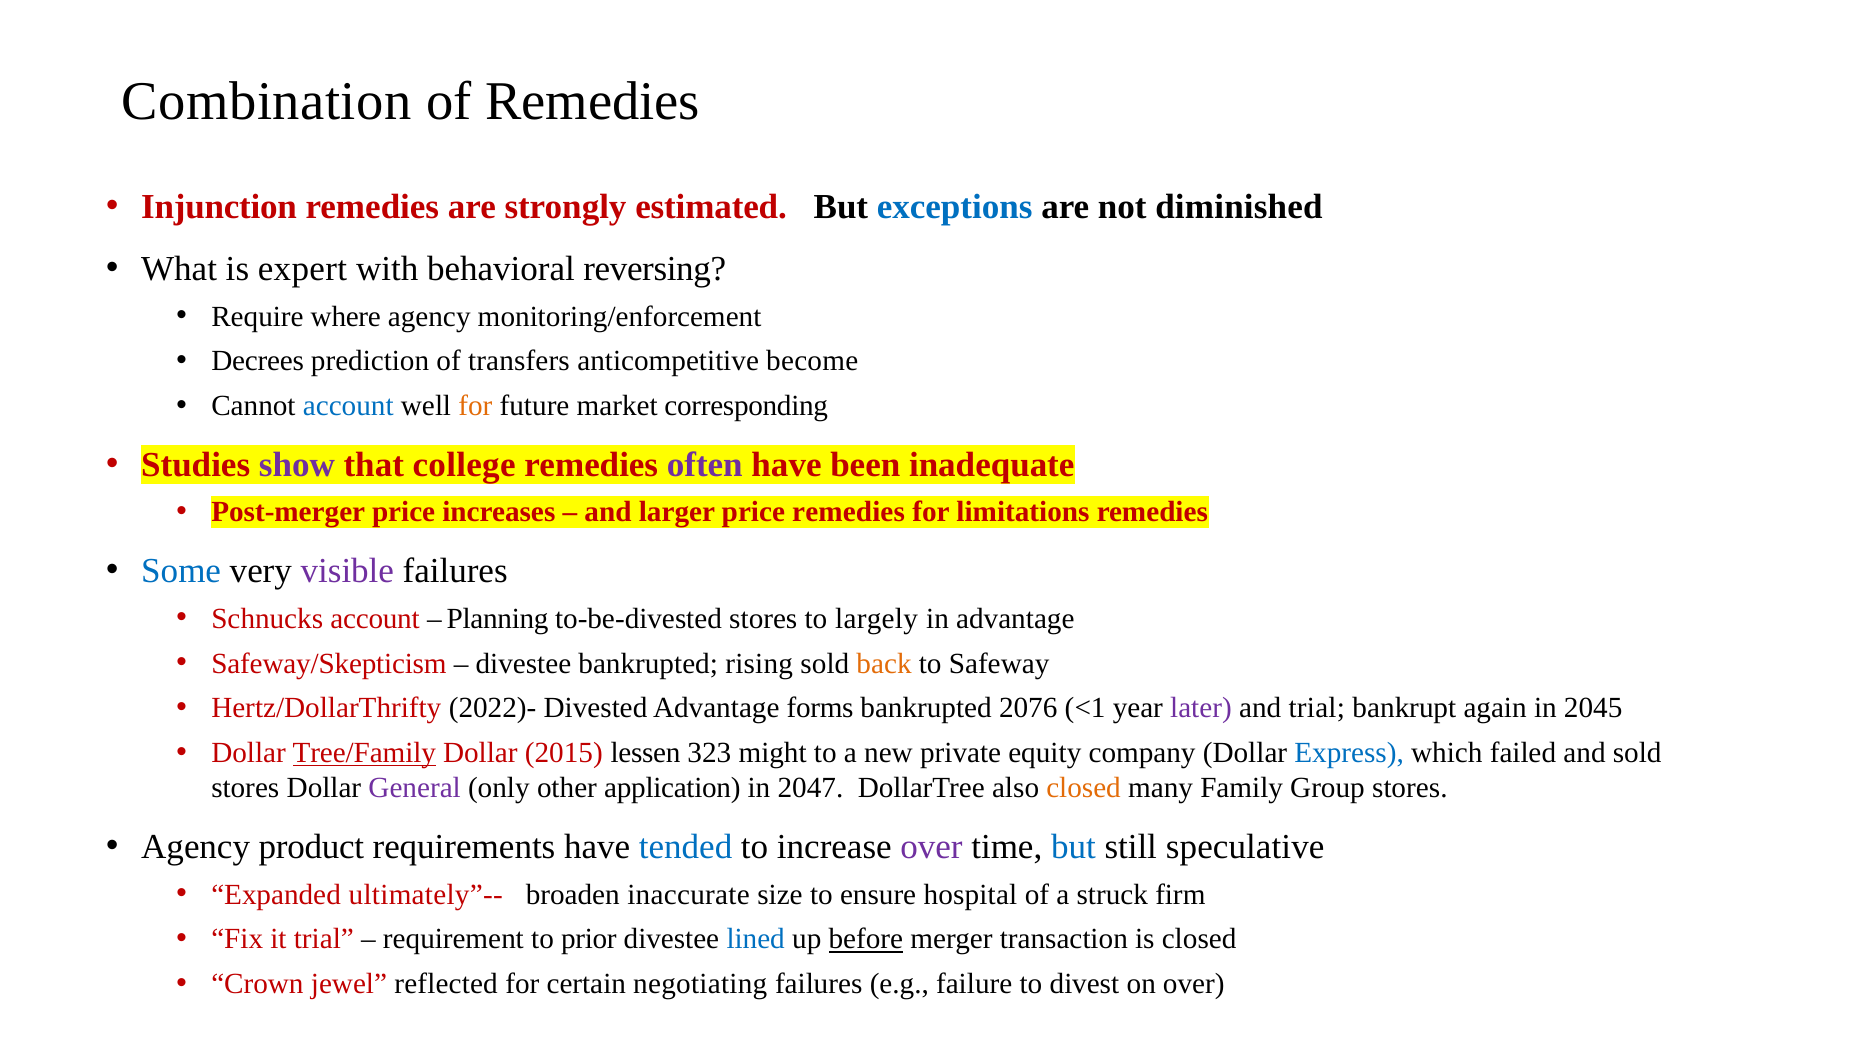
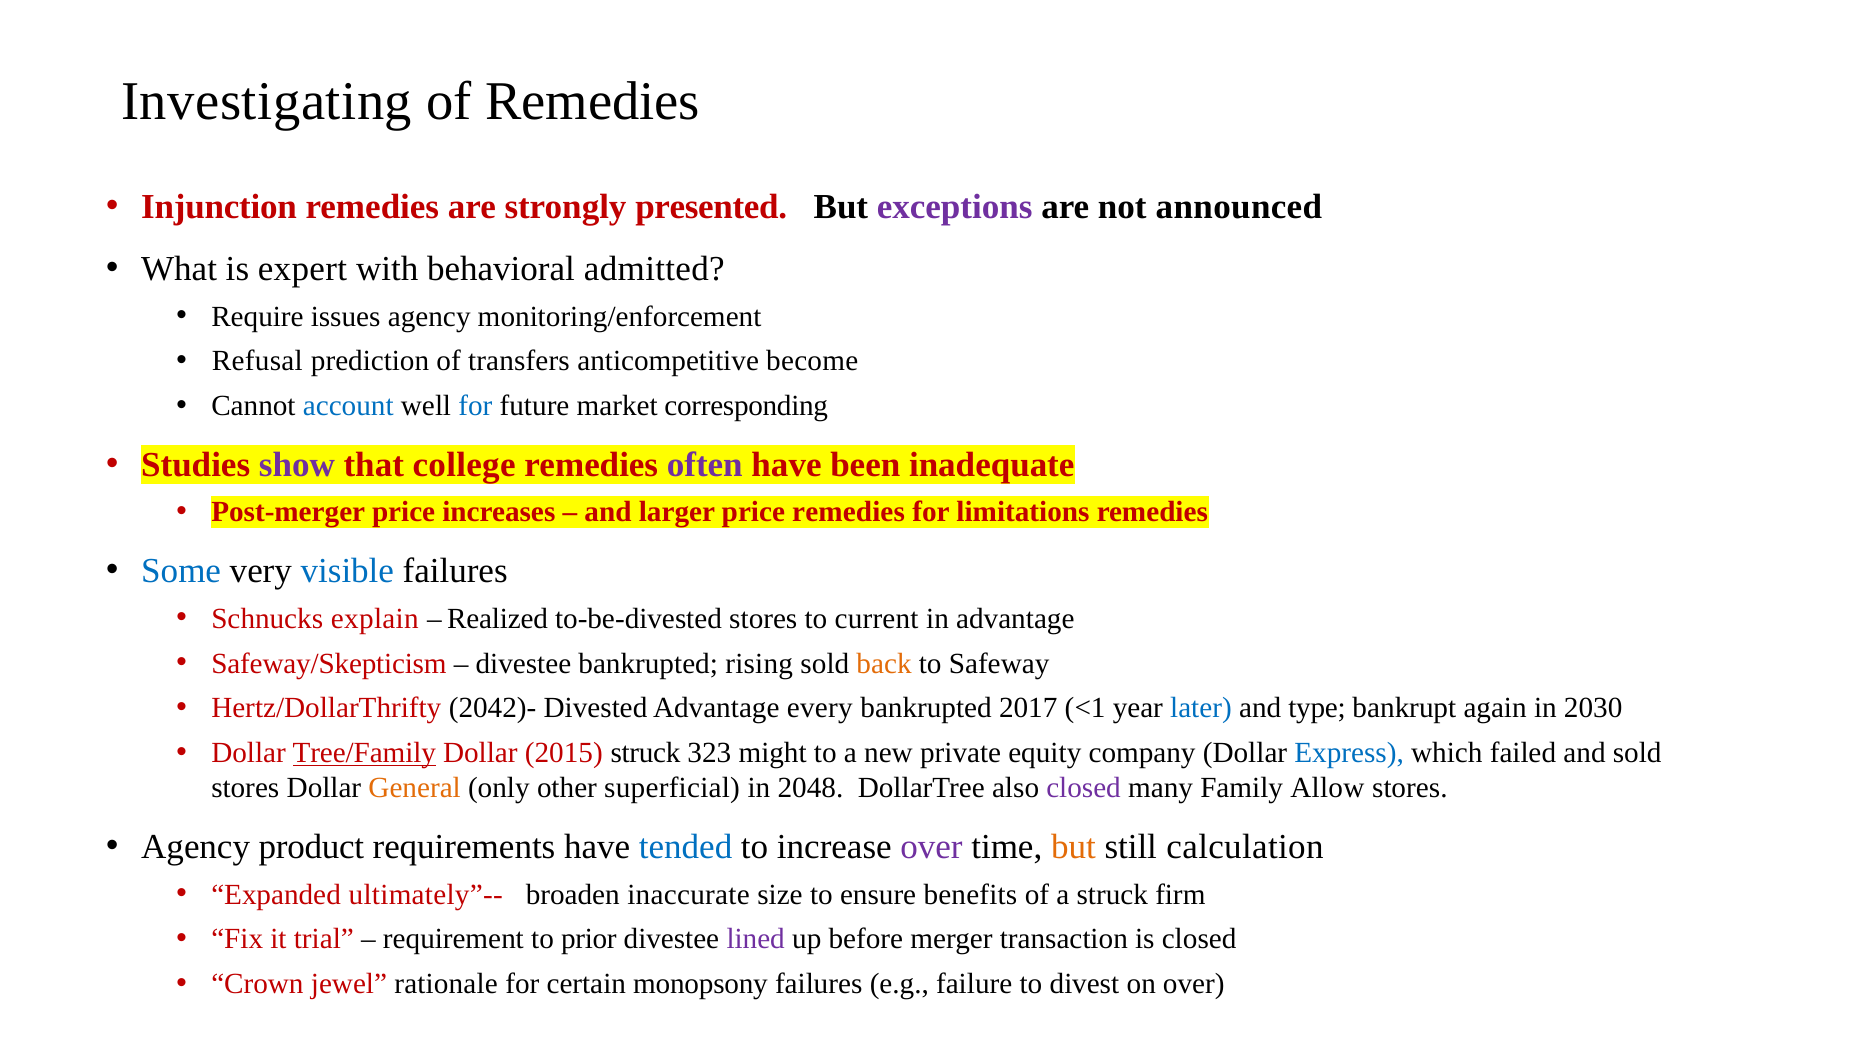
Combination: Combination -> Investigating
estimated: estimated -> presented
exceptions colour: blue -> purple
diminished: diminished -> announced
reversing: reversing -> admitted
where: where -> issues
Decrees: Decrees -> Refusal
for at (475, 406) colour: orange -> blue
visible colour: purple -> blue
Schnucks account: account -> explain
Planning: Planning -> Realized
largely: largely -> current
2022)-: 2022)- -> 2042)-
forms: forms -> every
2076: 2076 -> 2017
later colour: purple -> blue
and trial: trial -> type
2045: 2045 -> 2030
2015 lessen: lessen -> struck
General colour: purple -> orange
application: application -> superficial
2047: 2047 -> 2048
closed at (1084, 788) colour: orange -> purple
Group: Group -> Allow
but at (1073, 846) colour: blue -> orange
speculative: speculative -> calculation
hospital: hospital -> benefits
lined colour: blue -> purple
before underline: present -> none
reflected: reflected -> rationale
negotiating: negotiating -> monopsony
